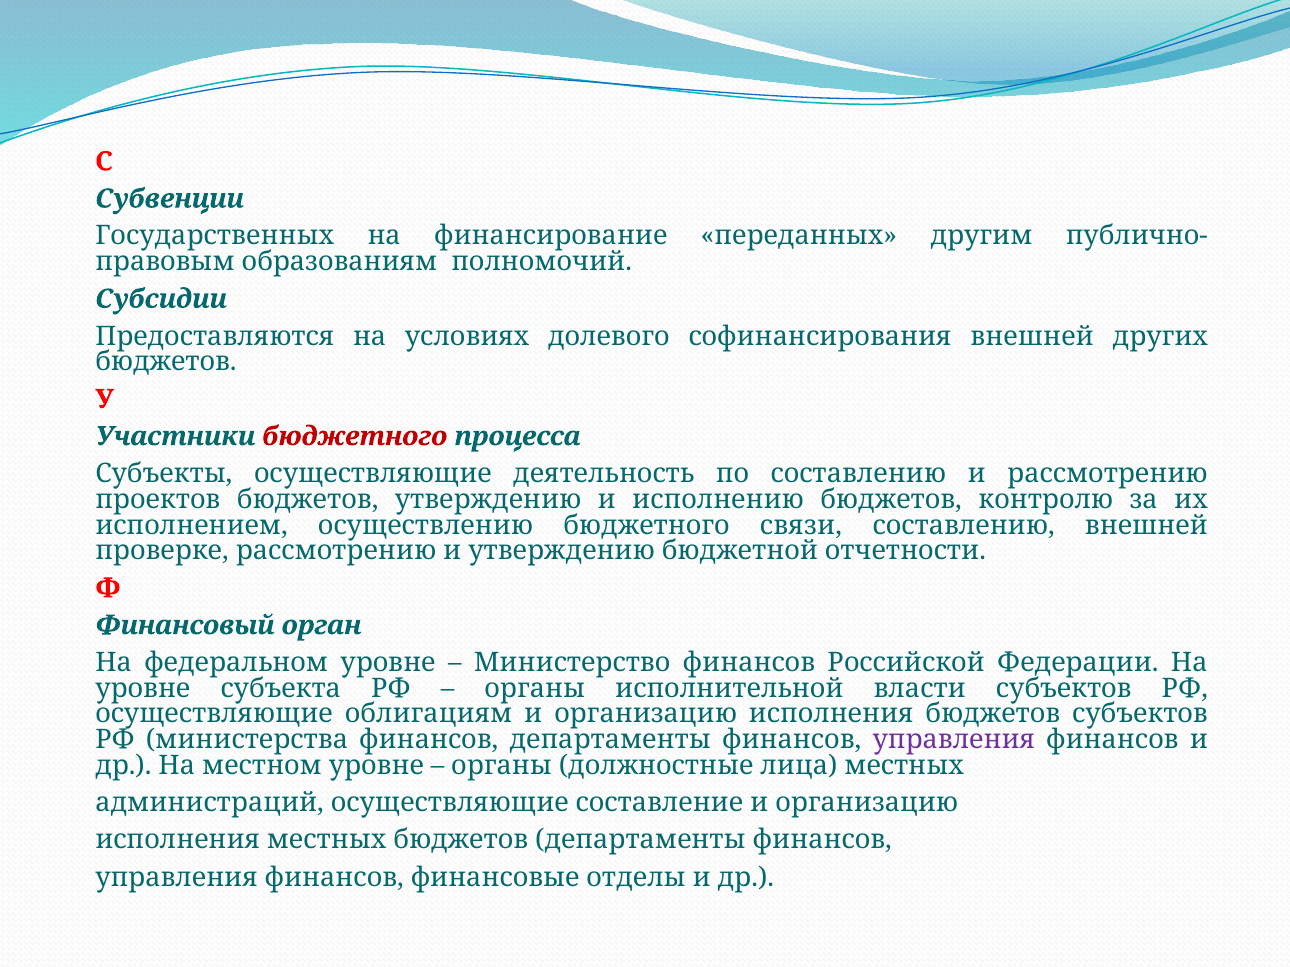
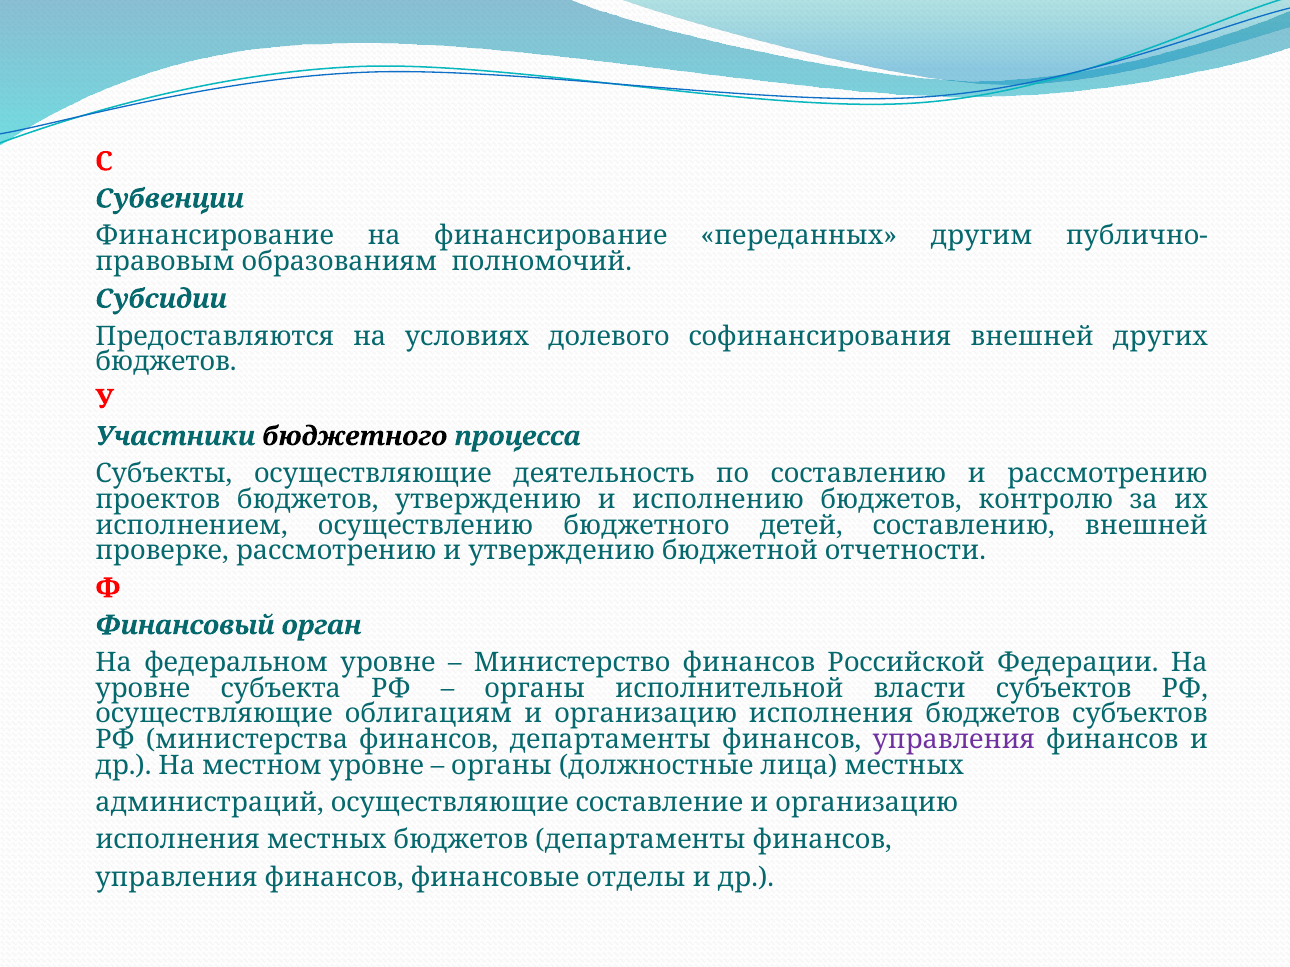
Государственных at (215, 236): Государственных -> Финансирование
бюджетного at (355, 437) colour: red -> black
связи: связи -> детей
